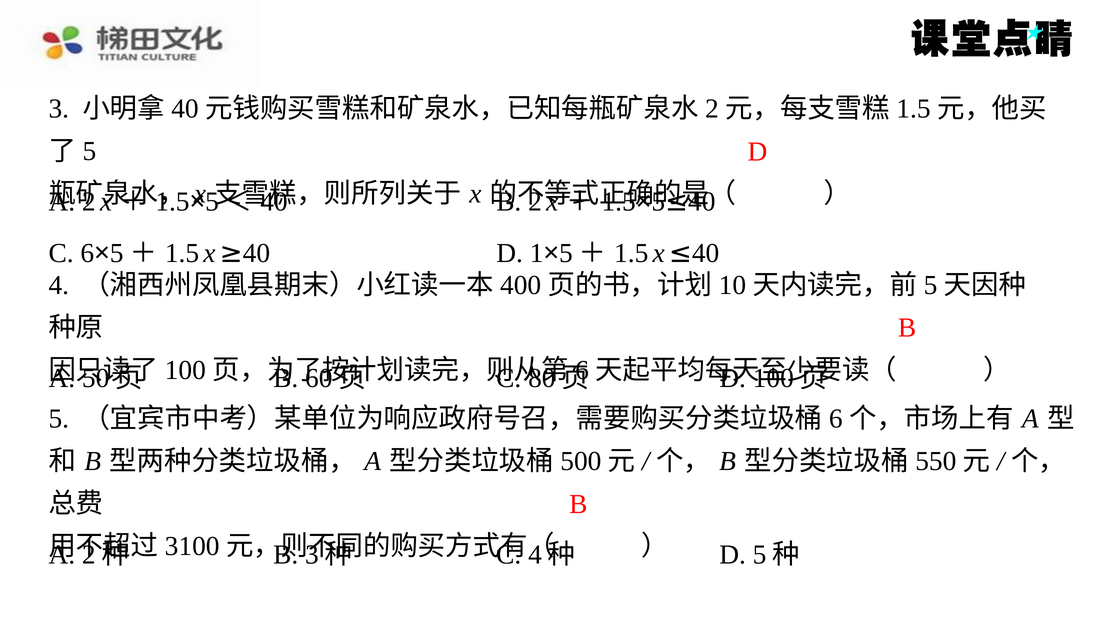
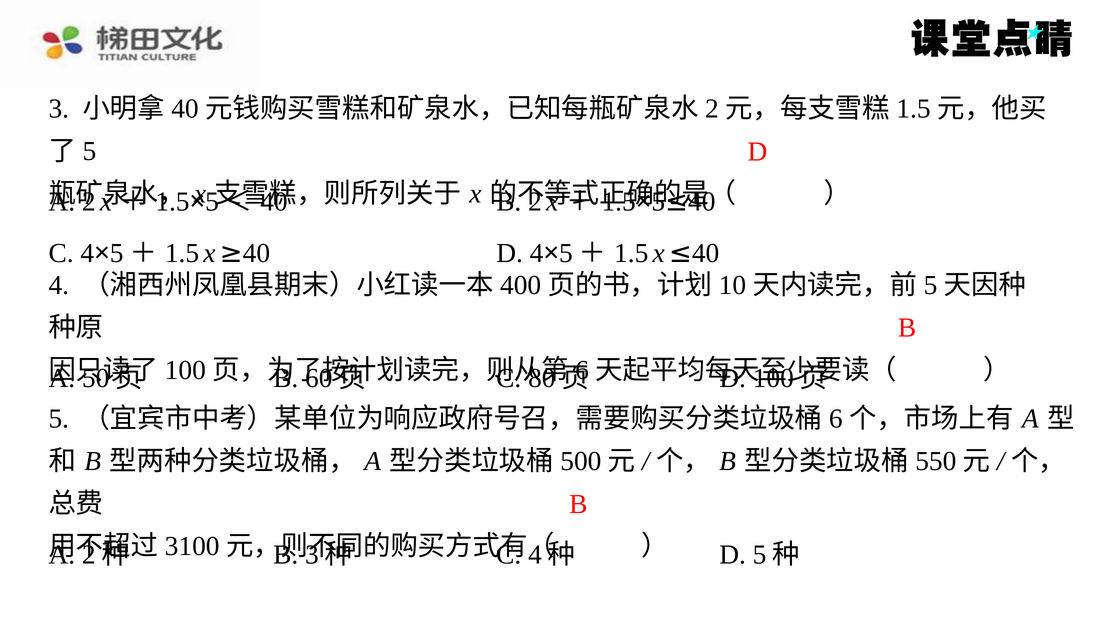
C 6: 6 -> 4
D 1: 1 -> 4
